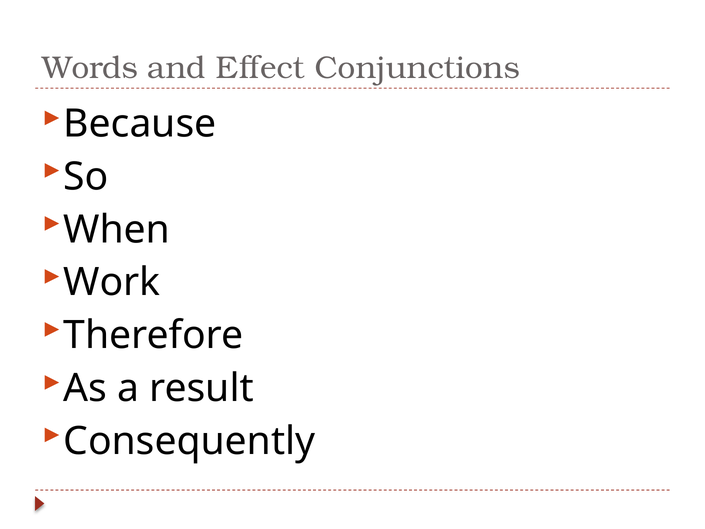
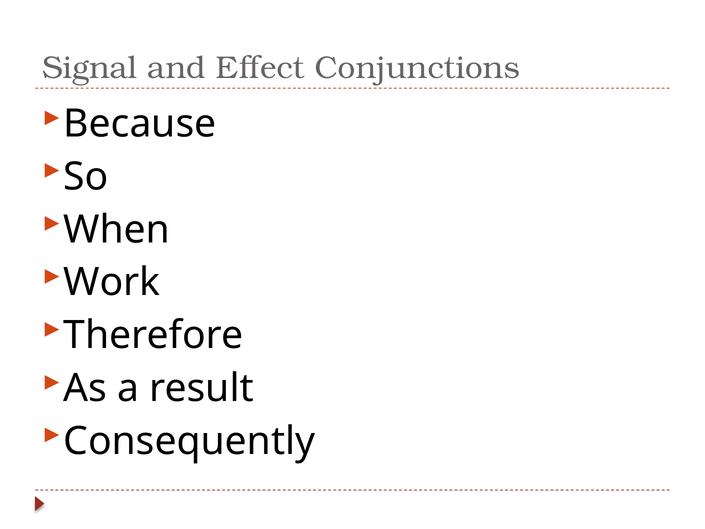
Words: Words -> Signal
